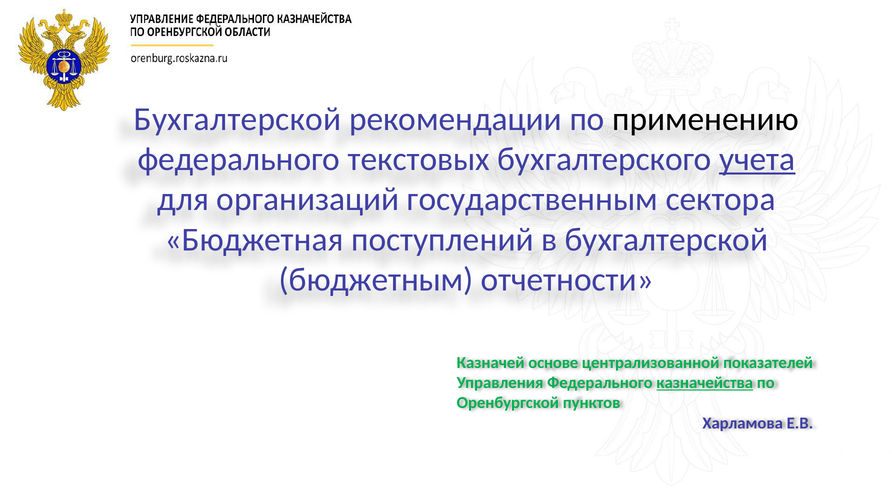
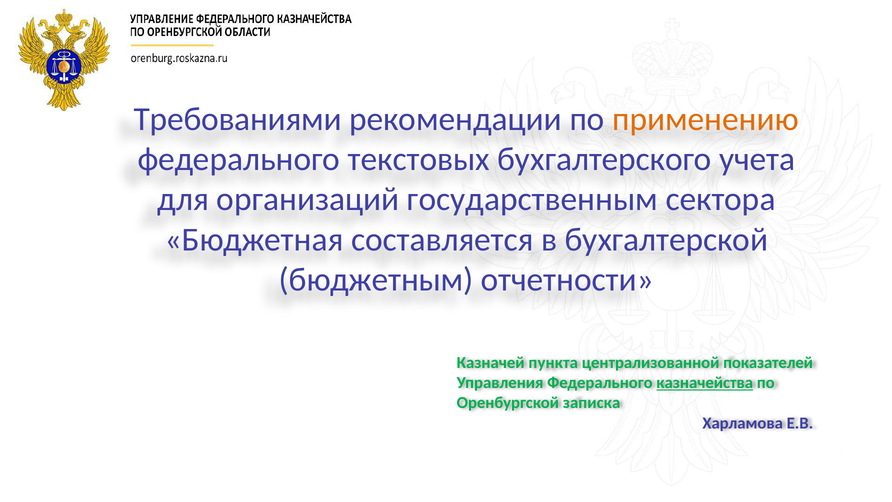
Бухгалтерской at (238, 119): Бухгалтерской -> Требованиями
применению colour: black -> orange
учета underline: present -> none
поступлений: поступлений -> составляется
основе: основе -> пункта
пунктов: пунктов -> записка
